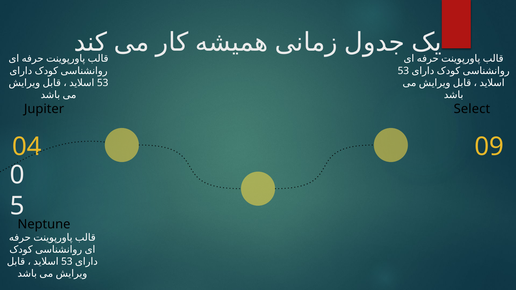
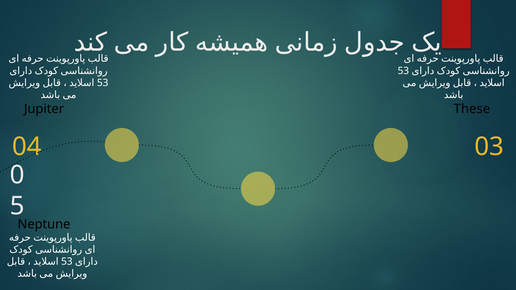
Select: Select -> These
09: 09 -> 03
